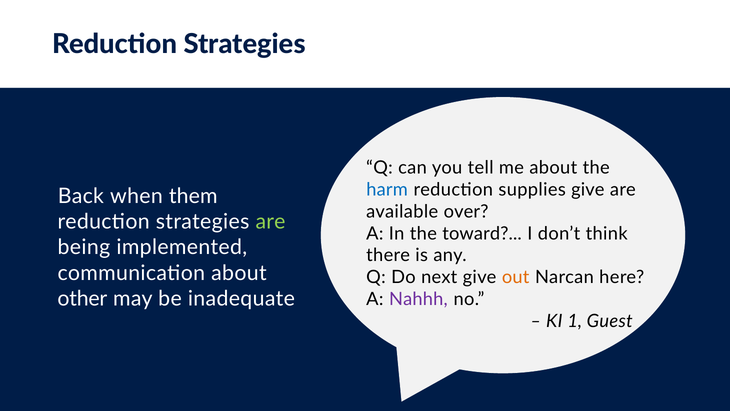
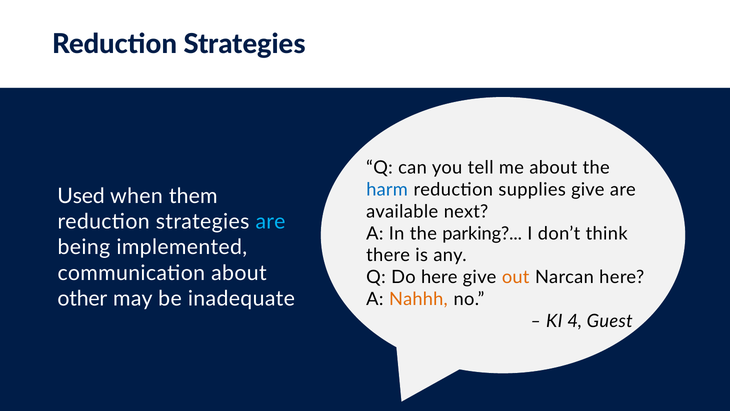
Back: Back -> Used
over: over -> next
are at (270, 222) colour: light green -> light blue
toward: toward -> parking
Do next: next -> here
Nahhh colour: purple -> orange
1: 1 -> 4
